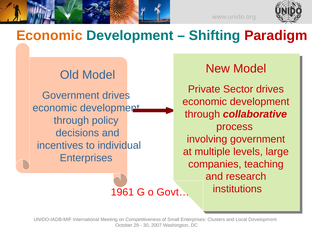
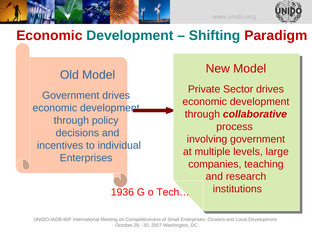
Economic at (49, 36) colour: orange -> red
1961: 1961 -> 1936
Govt…: Govt… -> Tech…
